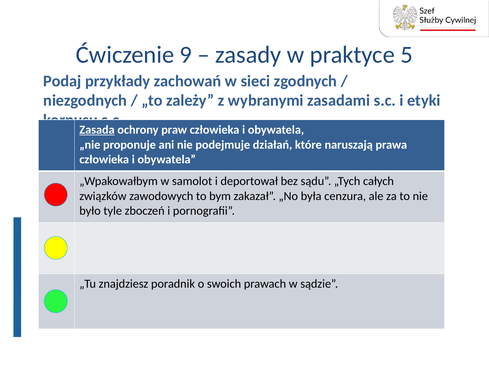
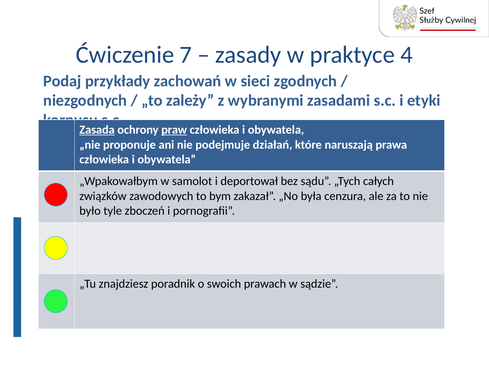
9: 9 -> 7
5: 5 -> 4
praw underline: none -> present
